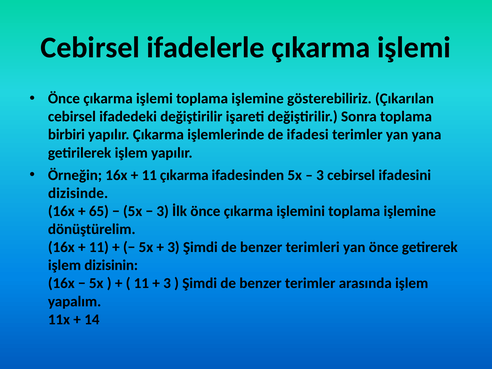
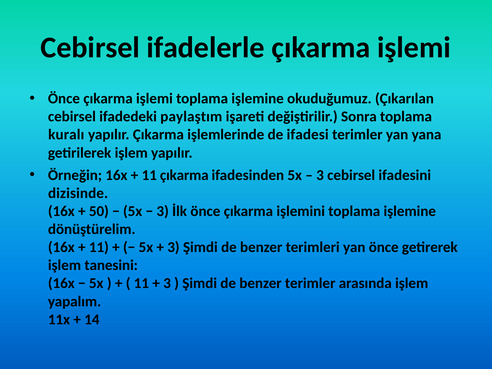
gösterebiliriz: gösterebiliriz -> okuduğumuz
ifadedeki değiştirilir: değiştirilir -> paylaştım
birbiri: birbiri -> kuralı
65: 65 -> 50
dizisinin: dizisinin -> tanesini
